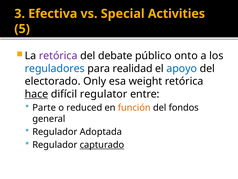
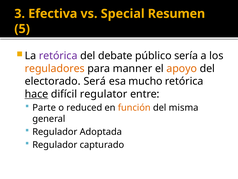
Activities: Activities -> Resumen
onto: onto -> sería
reguladores colour: blue -> orange
realidad: realidad -> manner
apoyo colour: blue -> orange
Only: Only -> Será
weight: weight -> mucho
fondos: fondos -> misma
capturado underline: present -> none
